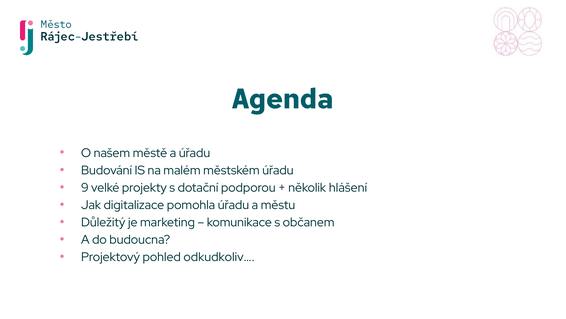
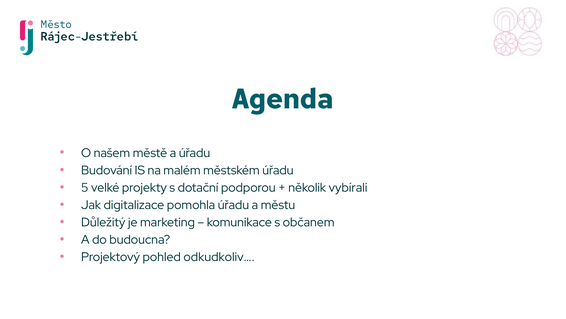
9: 9 -> 5
hlášení: hlášení -> vybírali
